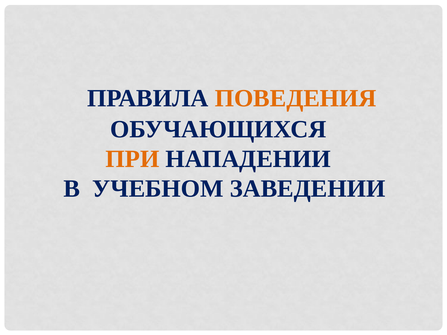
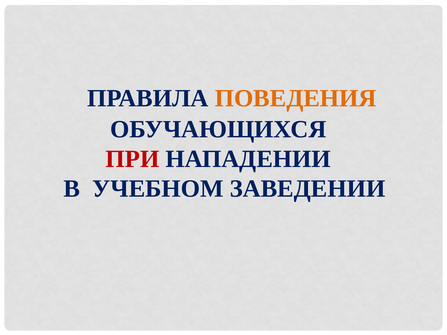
ПРИ colour: orange -> red
